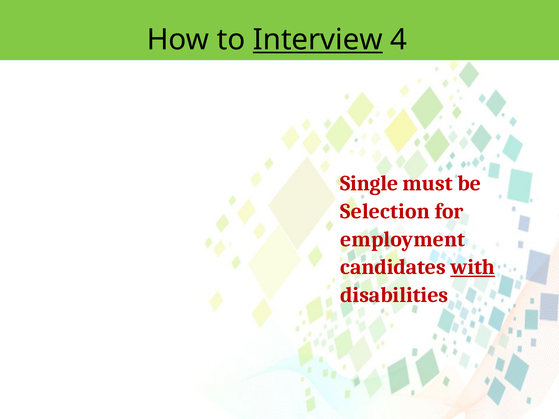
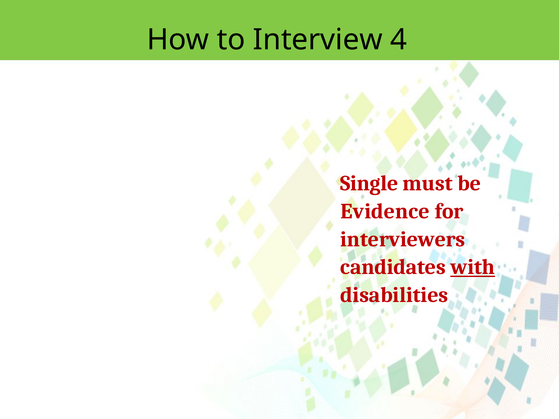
Interview underline: present -> none
Selection: Selection -> Evidence
employment: employment -> interviewers
